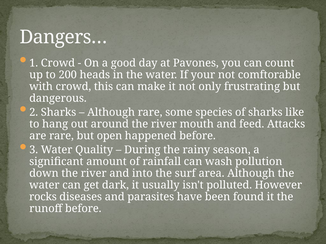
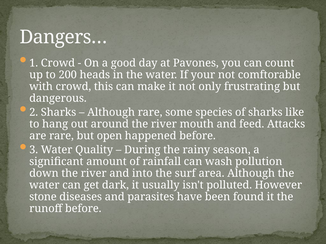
rocks: rocks -> stone
